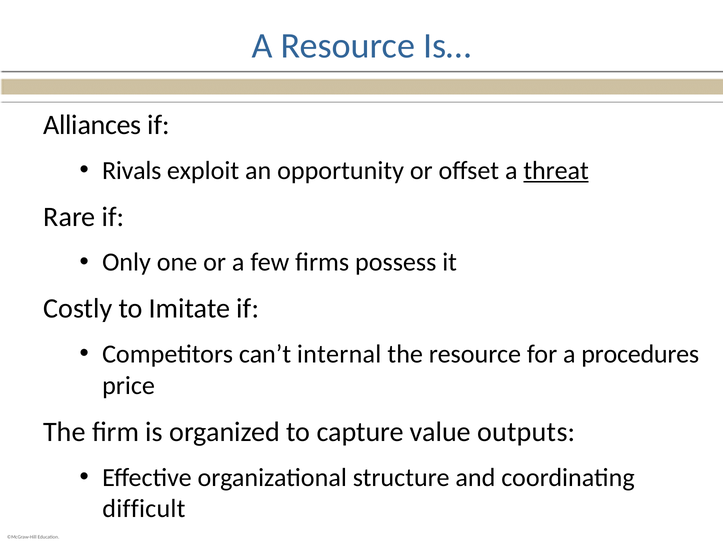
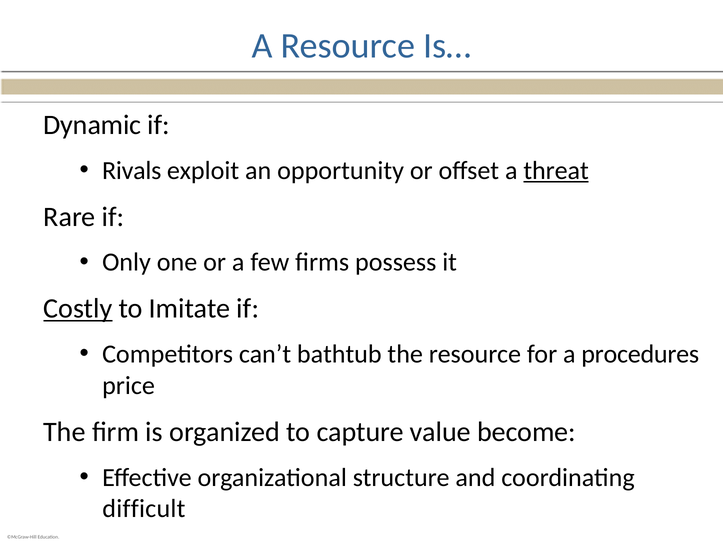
Alliances: Alliances -> Dynamic
Costly underline: none -> present
internal: internal -> bathtub
outputs: outputs -> become
